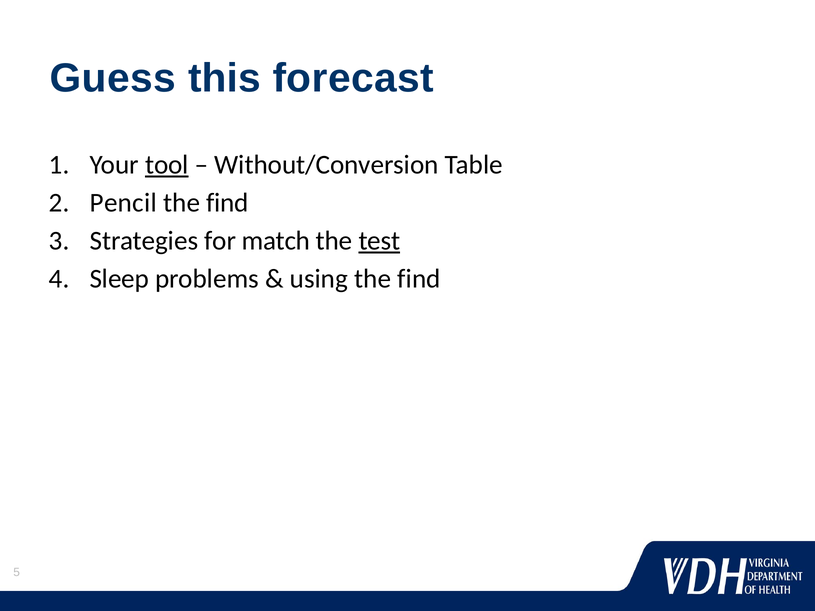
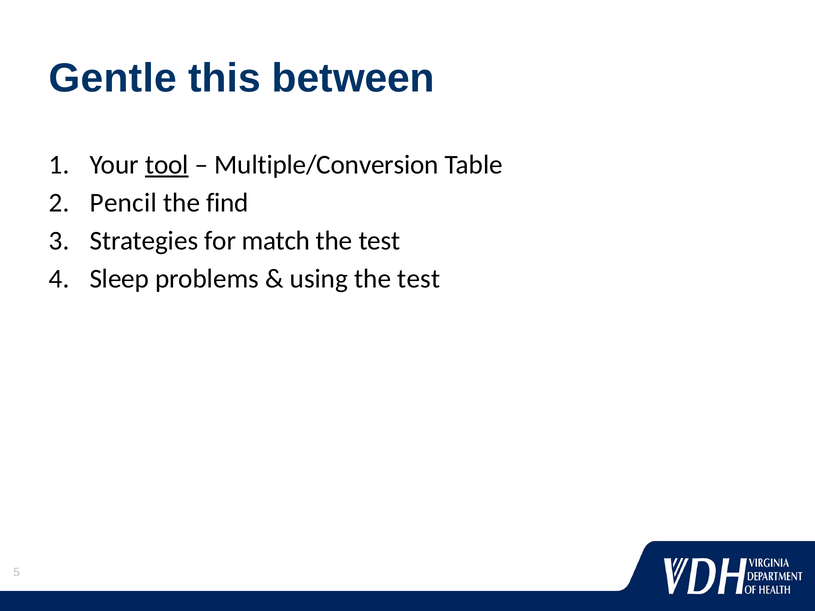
Guess: Guess -> Gentle
forecast: forecast -> between
Without/Conversion: Without/Conversion -> Multiple/Conversion
test at (379, 241) underline: present -> none
using the find: find -> test
